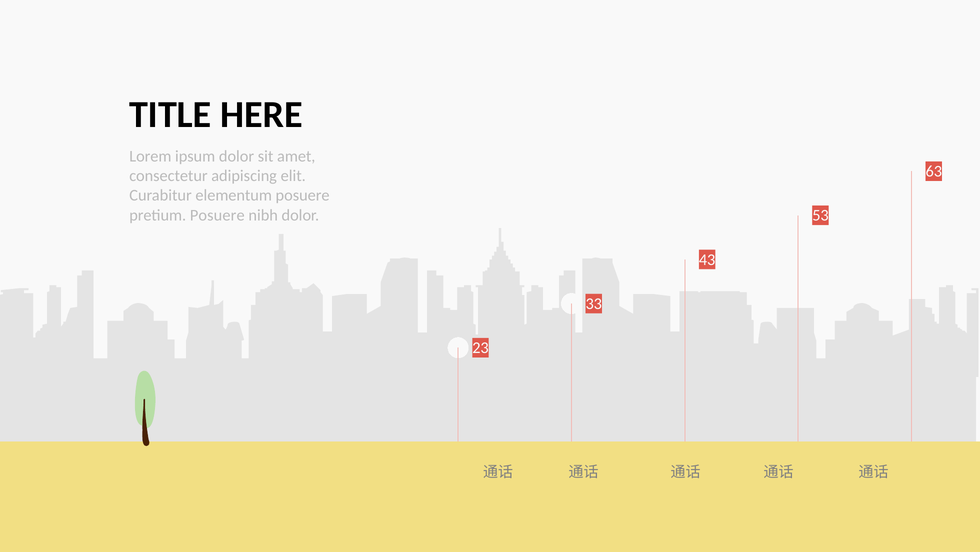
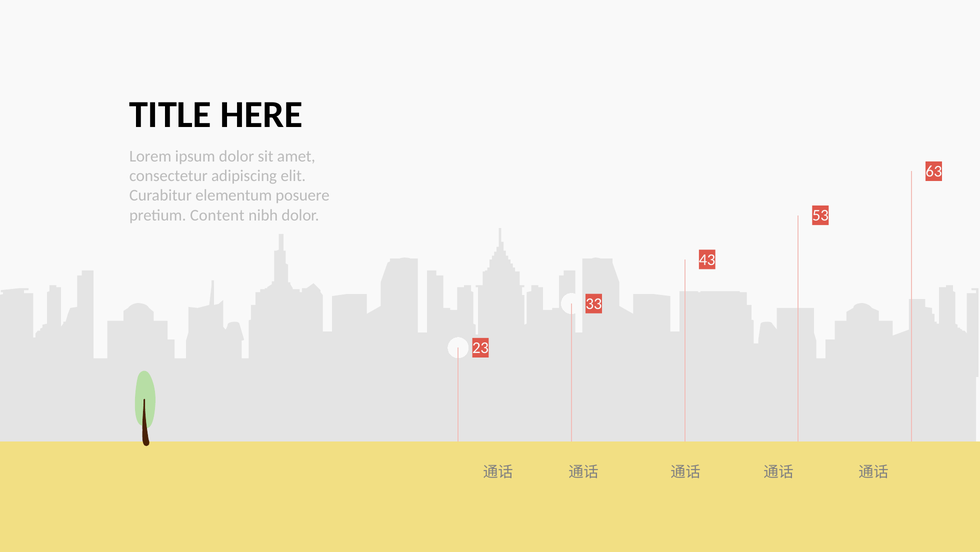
pretium Posuere: Posuere -> Content
